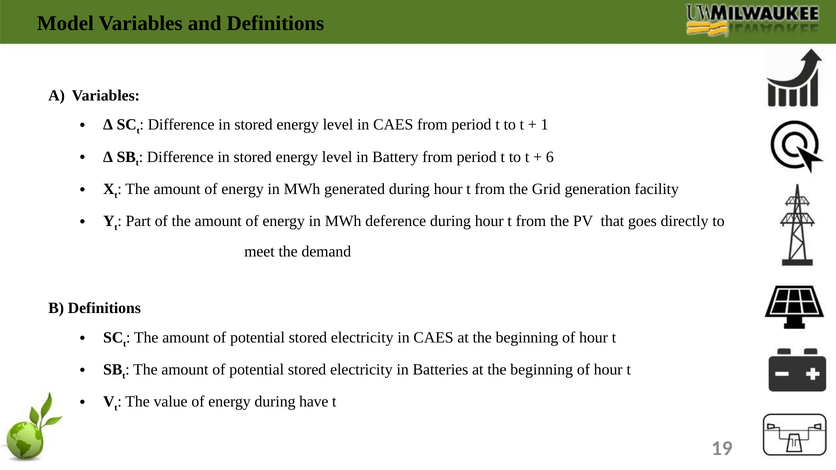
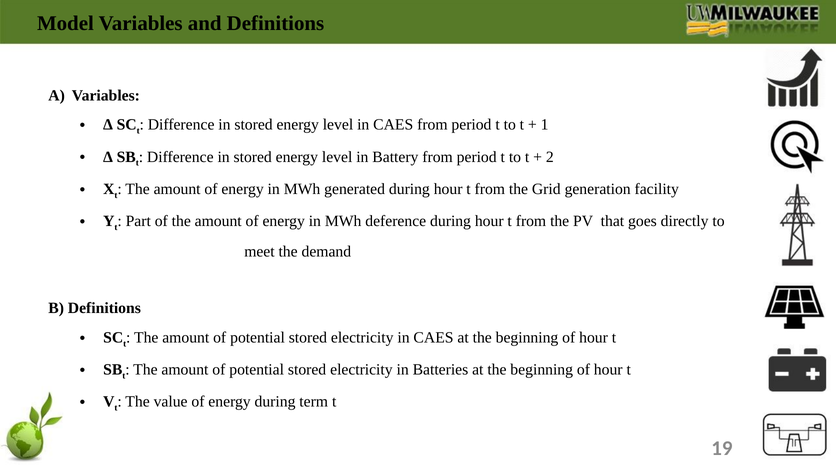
6: 6 -> 2
have: have -> term
